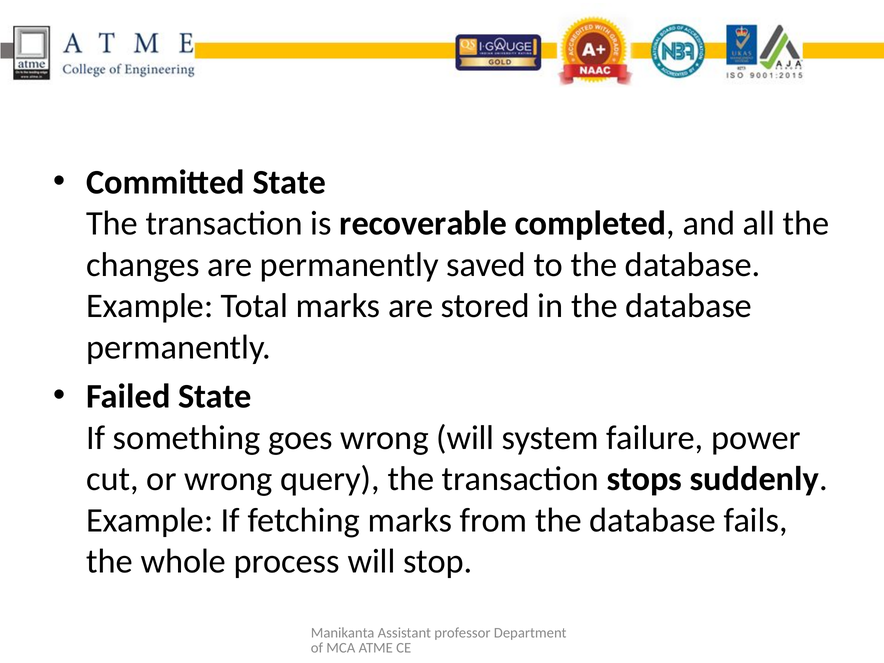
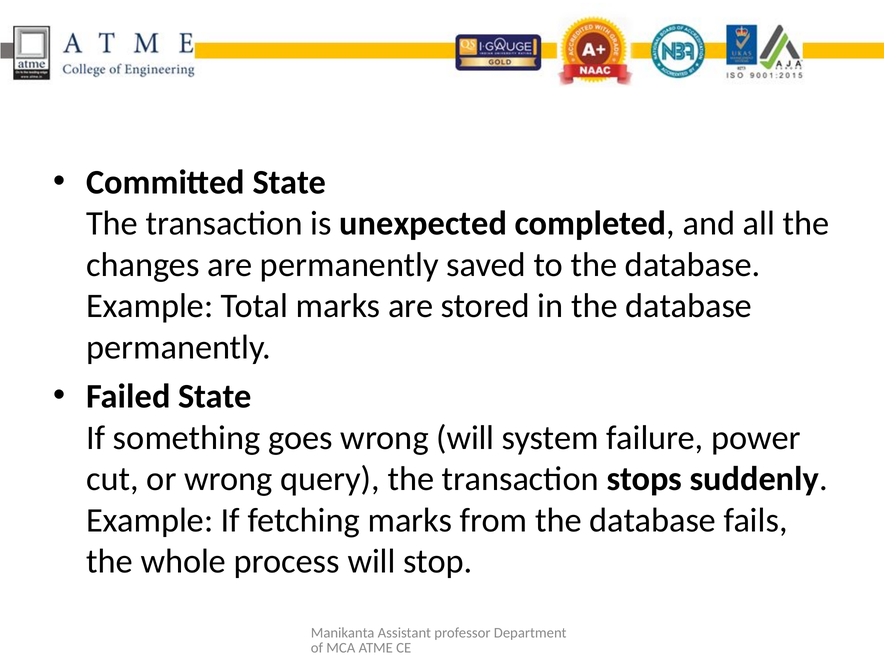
recoverable: recoverable -> unexpected
